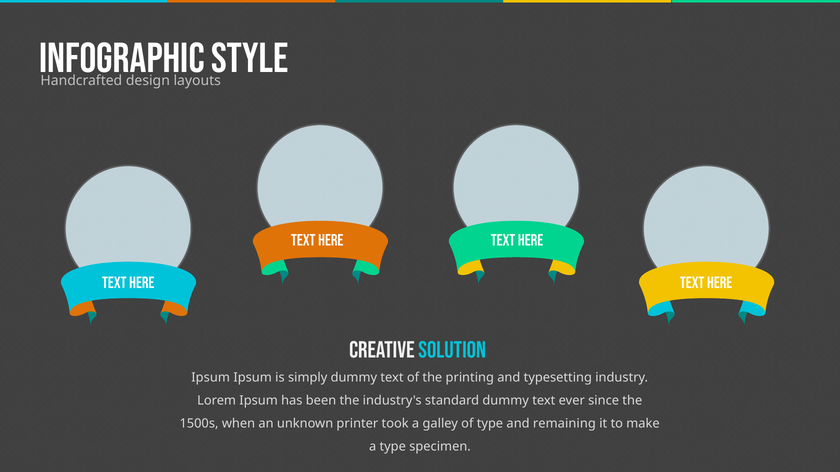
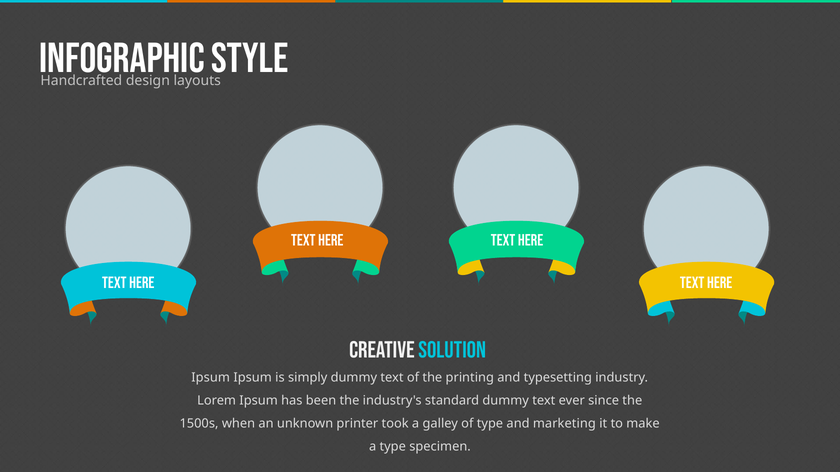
remaining: remaining -> marketing
